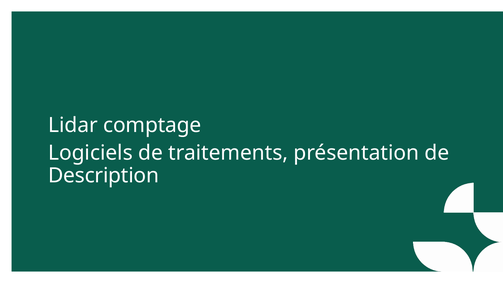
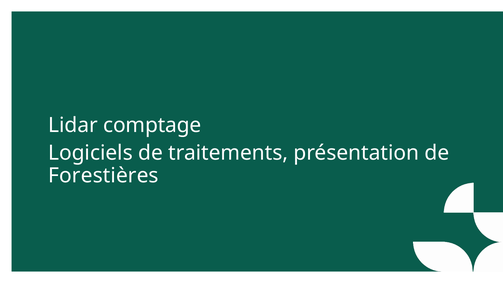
Description: Description -> Forestières
